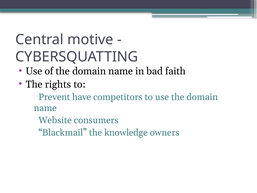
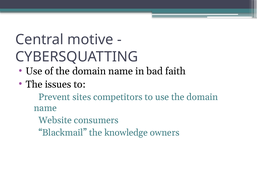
rights: rights -> issues
have: have -> sites
